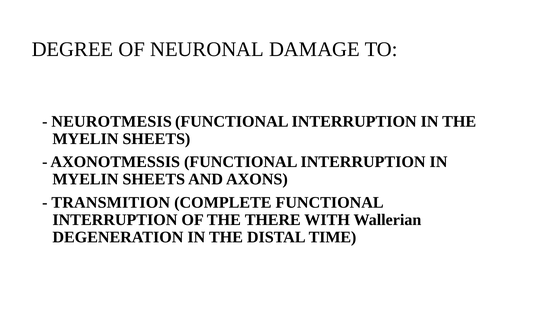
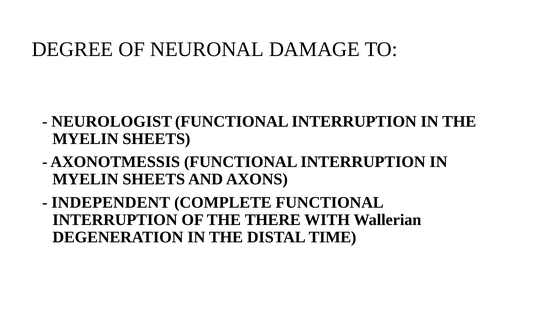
NEUROTMESIS: NEUROTMESIS -> NEUROLOGIST
TRANSMITION: TRANSMITION -> INDEPENDENT
